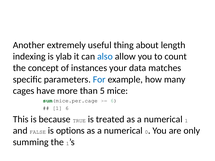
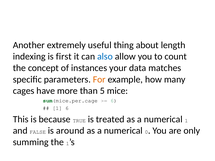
ylab: ylab -> first
For colour: blue -> orange
options: options -> around
